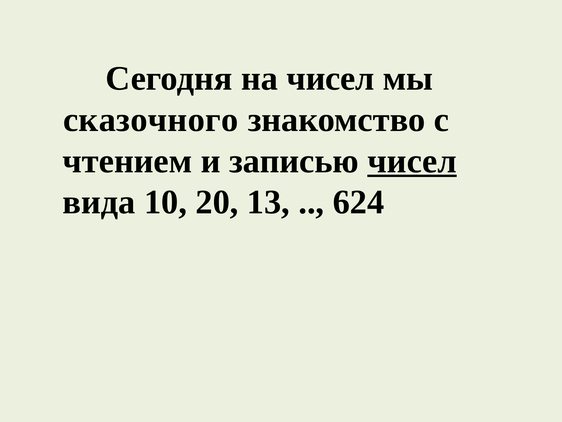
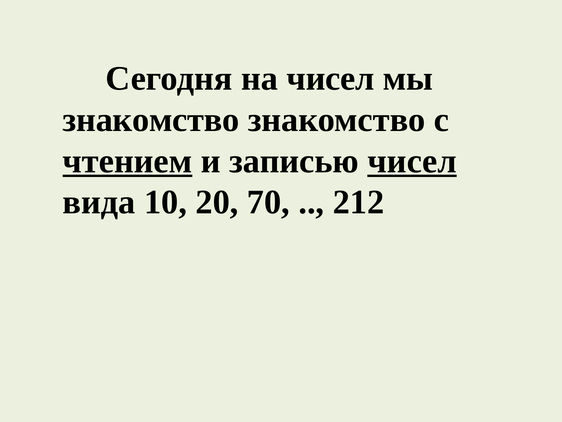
сказочного at (151, 120): сказочного -> знакомство
чтением underline: none -> present
13: 13 -> 70
624: 624 -> 212
